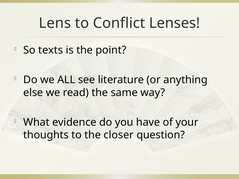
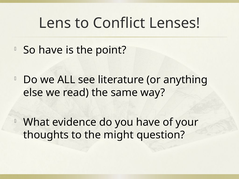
So texts: texts -> have
closer: closer -> might
